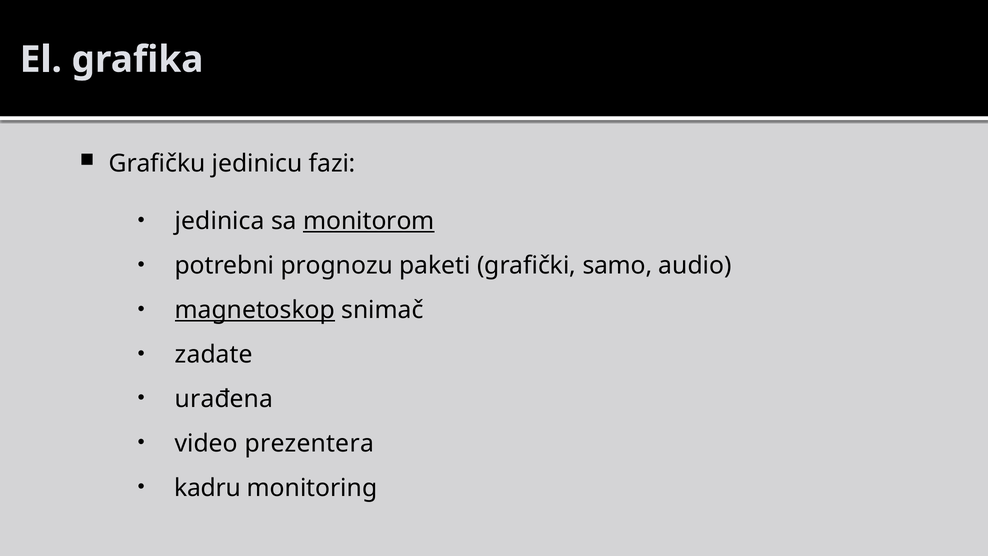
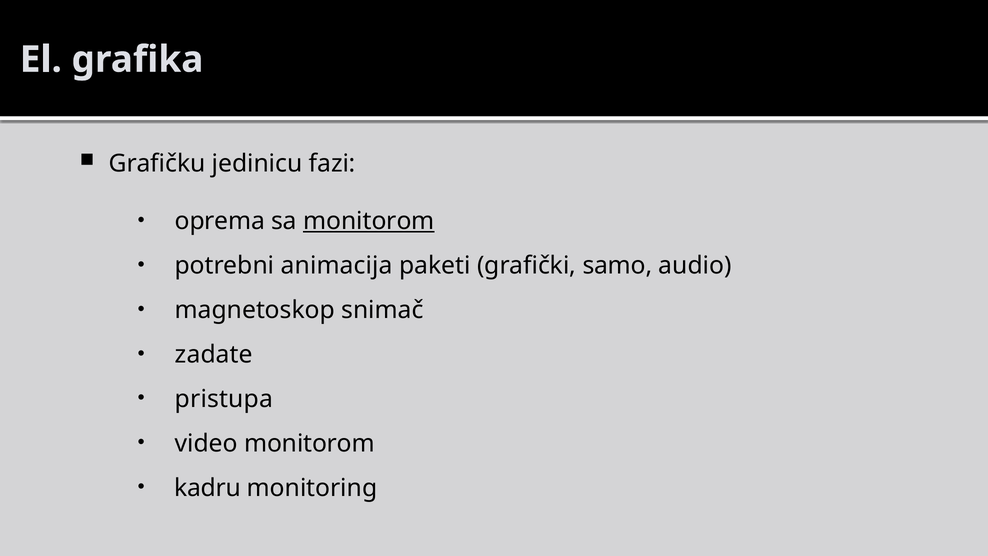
jedinica: jedinica -> oprema
prognozu: prognozu -> animacija
magnetoskop underline: present -> none
urađena: urađena -> pristupa
video prezentera: prezentera -> monitorom
